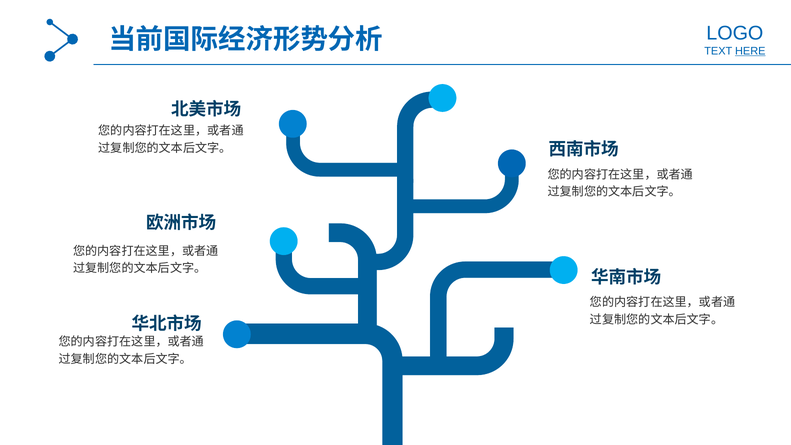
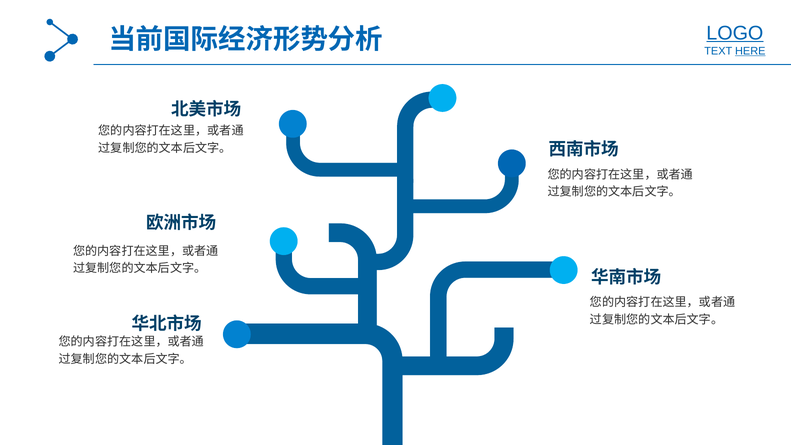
LOGO underline: none -> present
